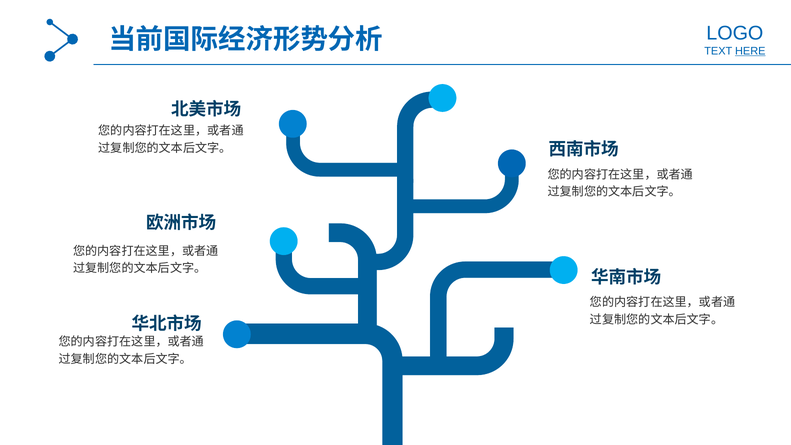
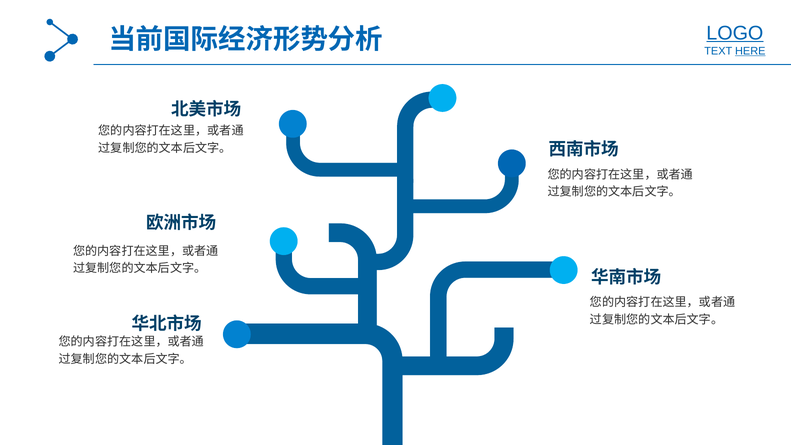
LOGO underline: none -> present
